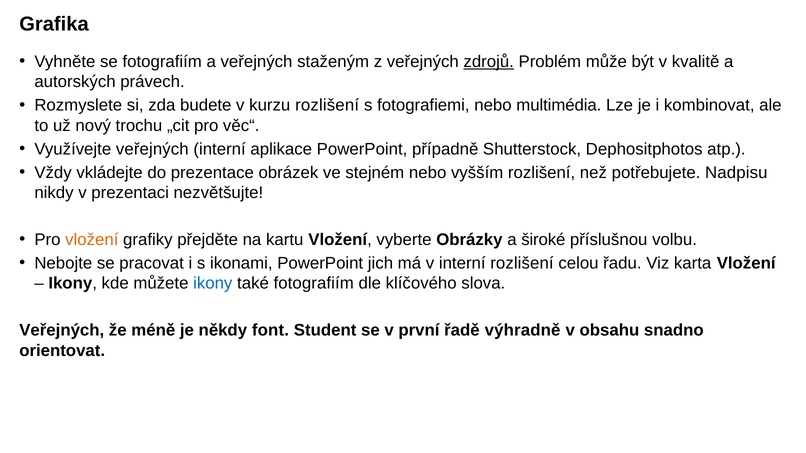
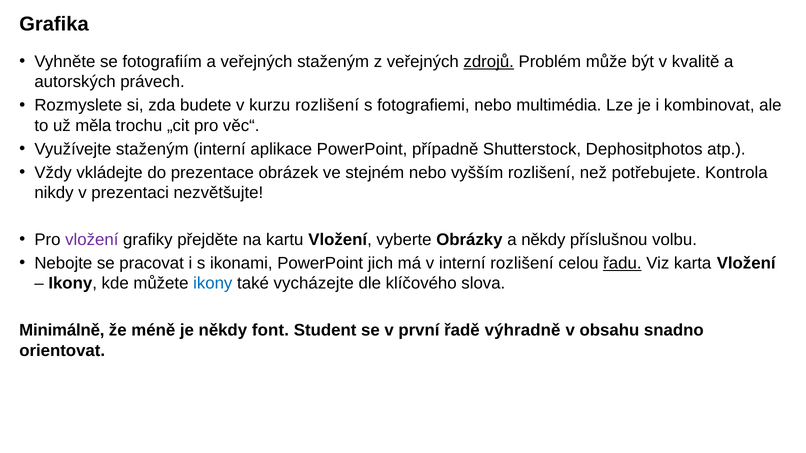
nový: nový -> měla
Využívejte veřejných: veřejných -> staženým
Nadpisu: Nadpisu -> Kontrola
vložení at (92, 240) colour: orange -> purple
a široké: široké -> někdy
řadu underline: none -> present
také fotografiím: fotografiím -> vycházejte
Veřejných at (62, 331): Veřejných -> Minimálně
